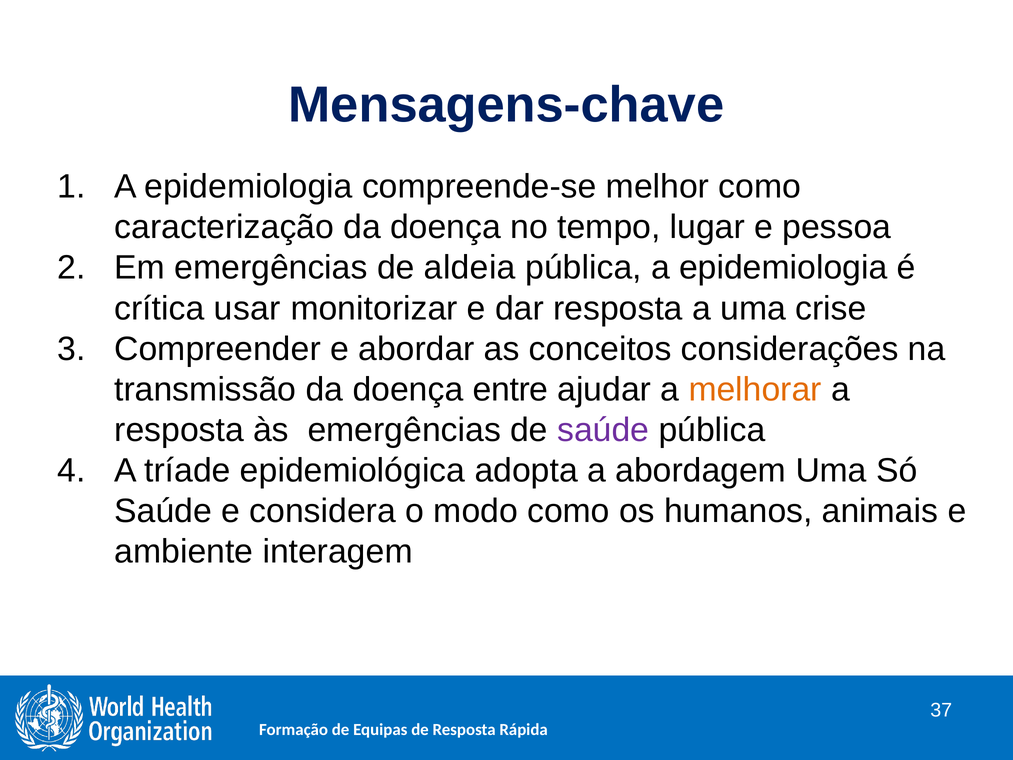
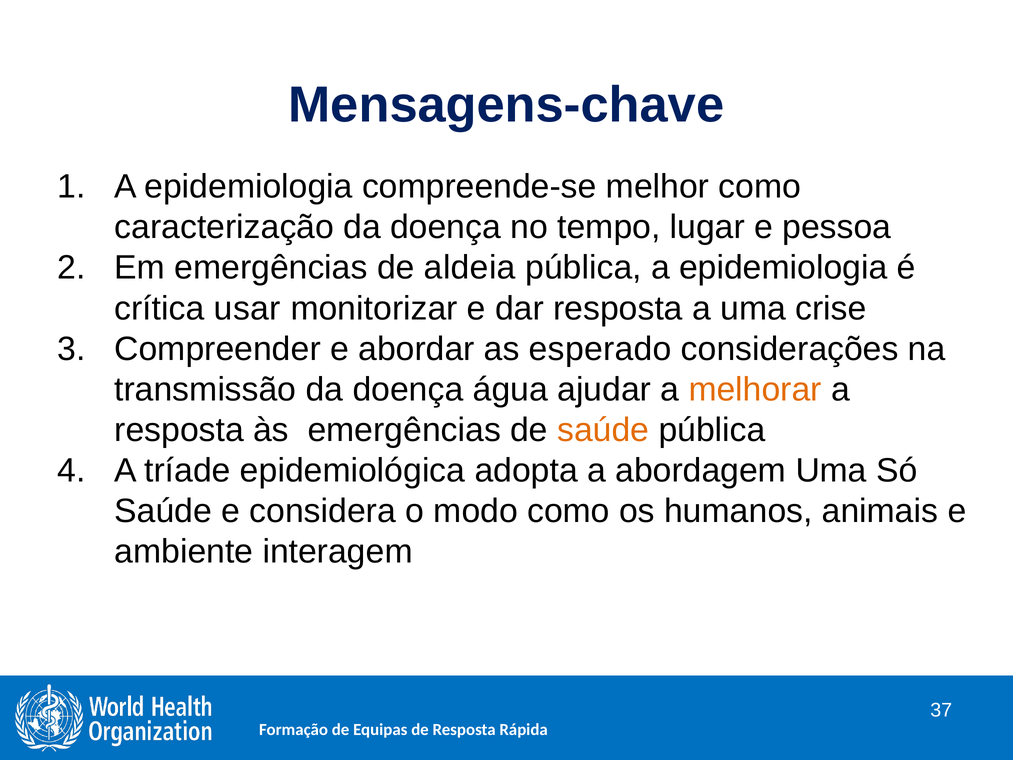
conceitos: conceitos -> esperado
entre: entre -> água
saúde at (603, 430) colour: purple -> orange
